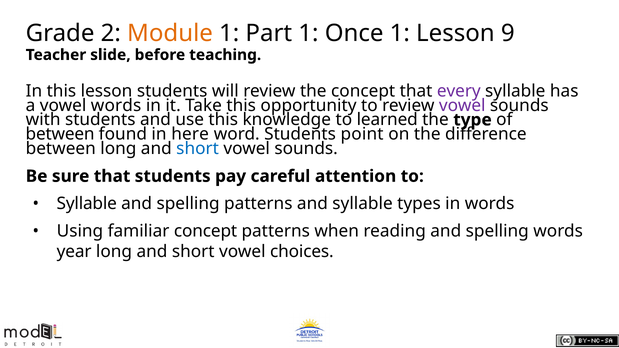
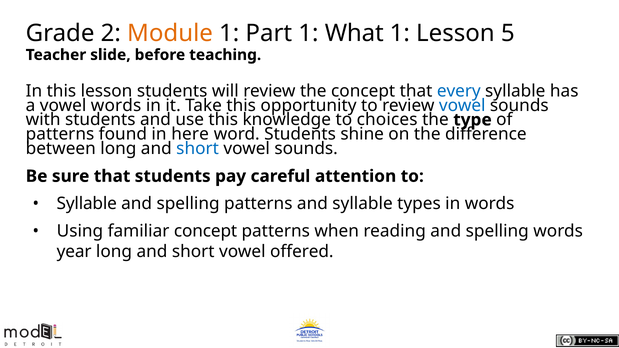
Once: Once -> What
9: 9 -> 5
every colour: purple -> blue
vowel at (462, 105) colour: purple -> blue
learned: learned -> choices
between at (60, 134): between -> patterns
point: point -> shine
choices: choices -> offered
